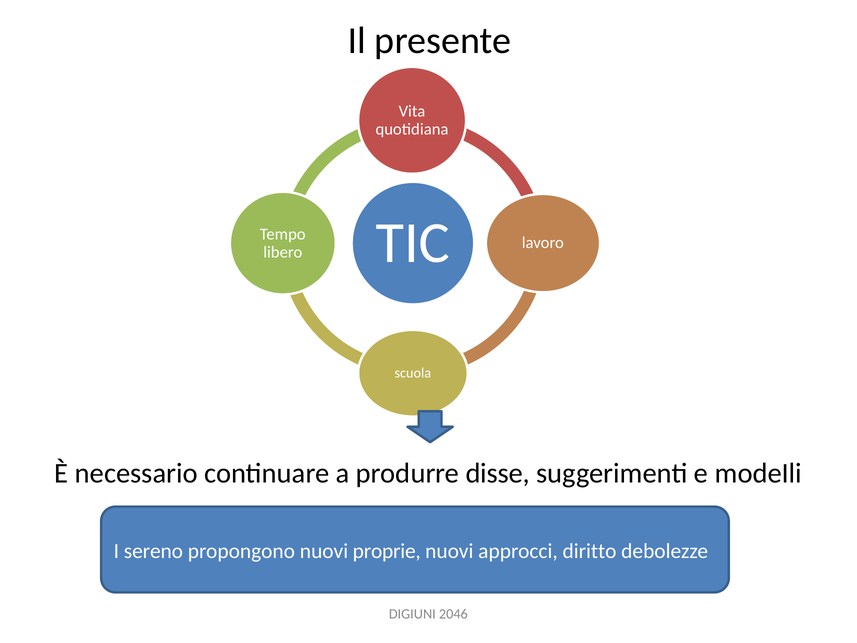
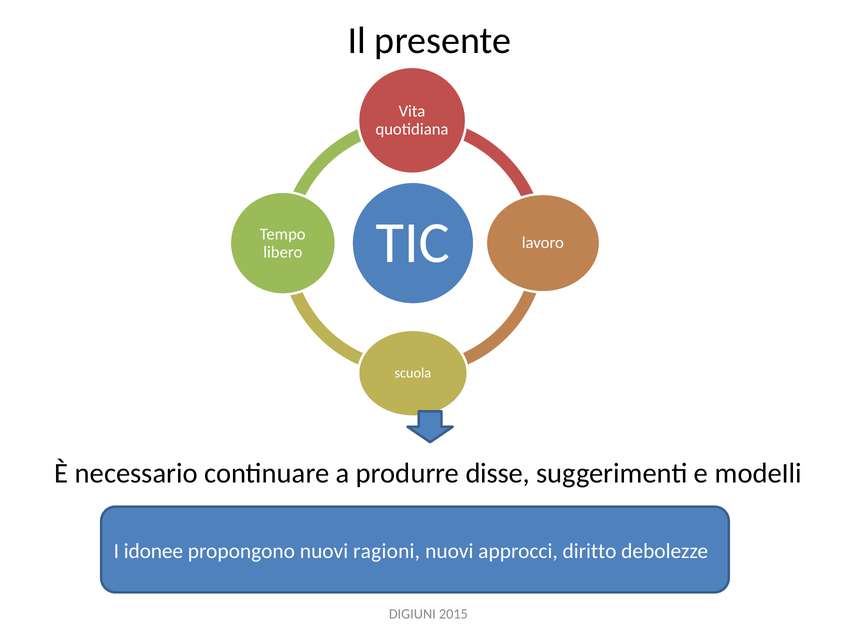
sereno: sereno -> idonee
proprie: proprie -> ragioni
2046: 2046 -> 2015
